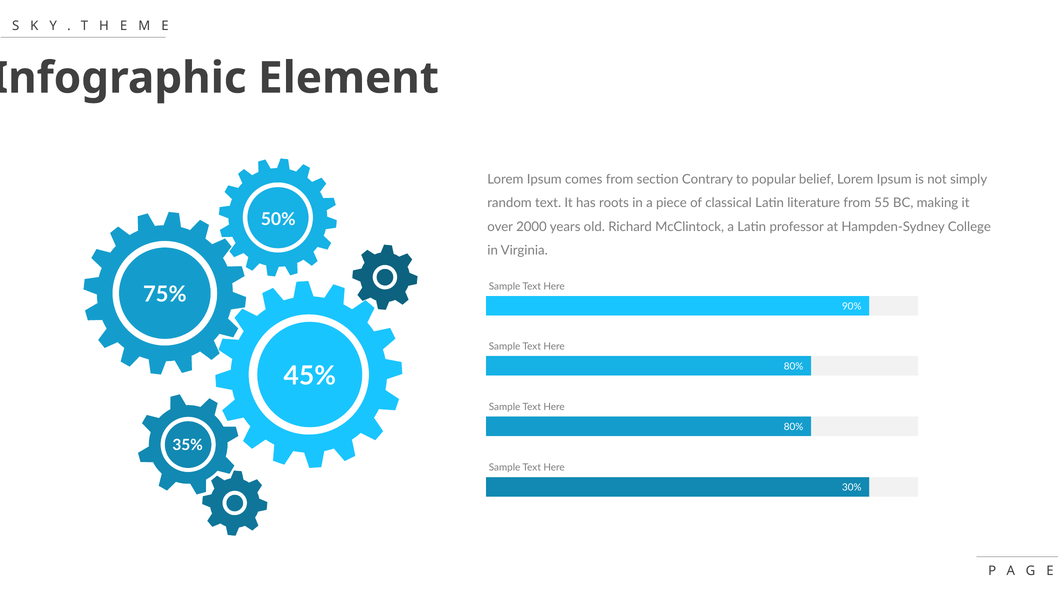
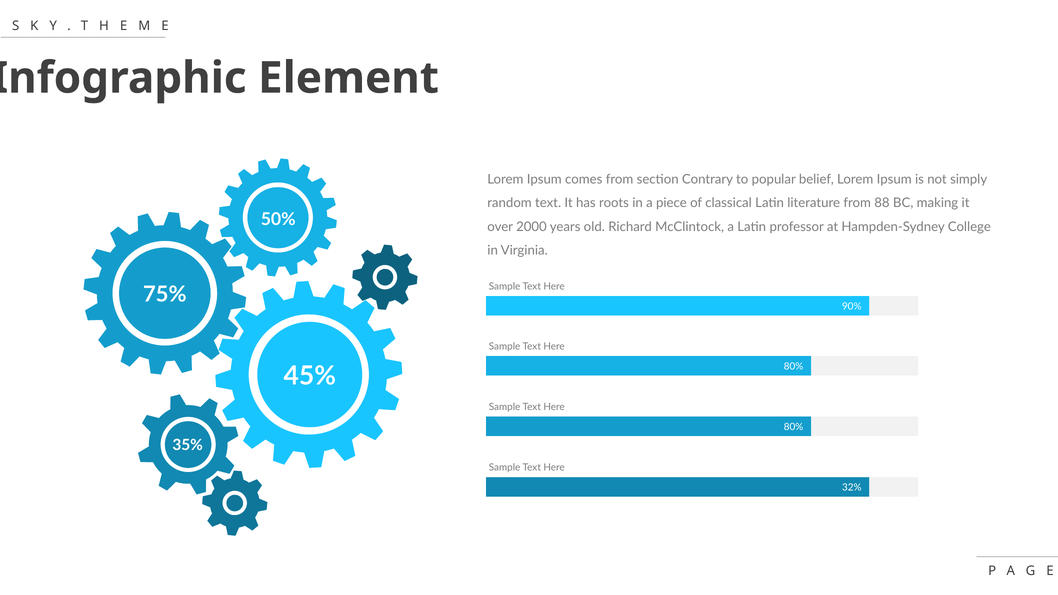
55: 55 -> 88
30%: 30% -> 32%
